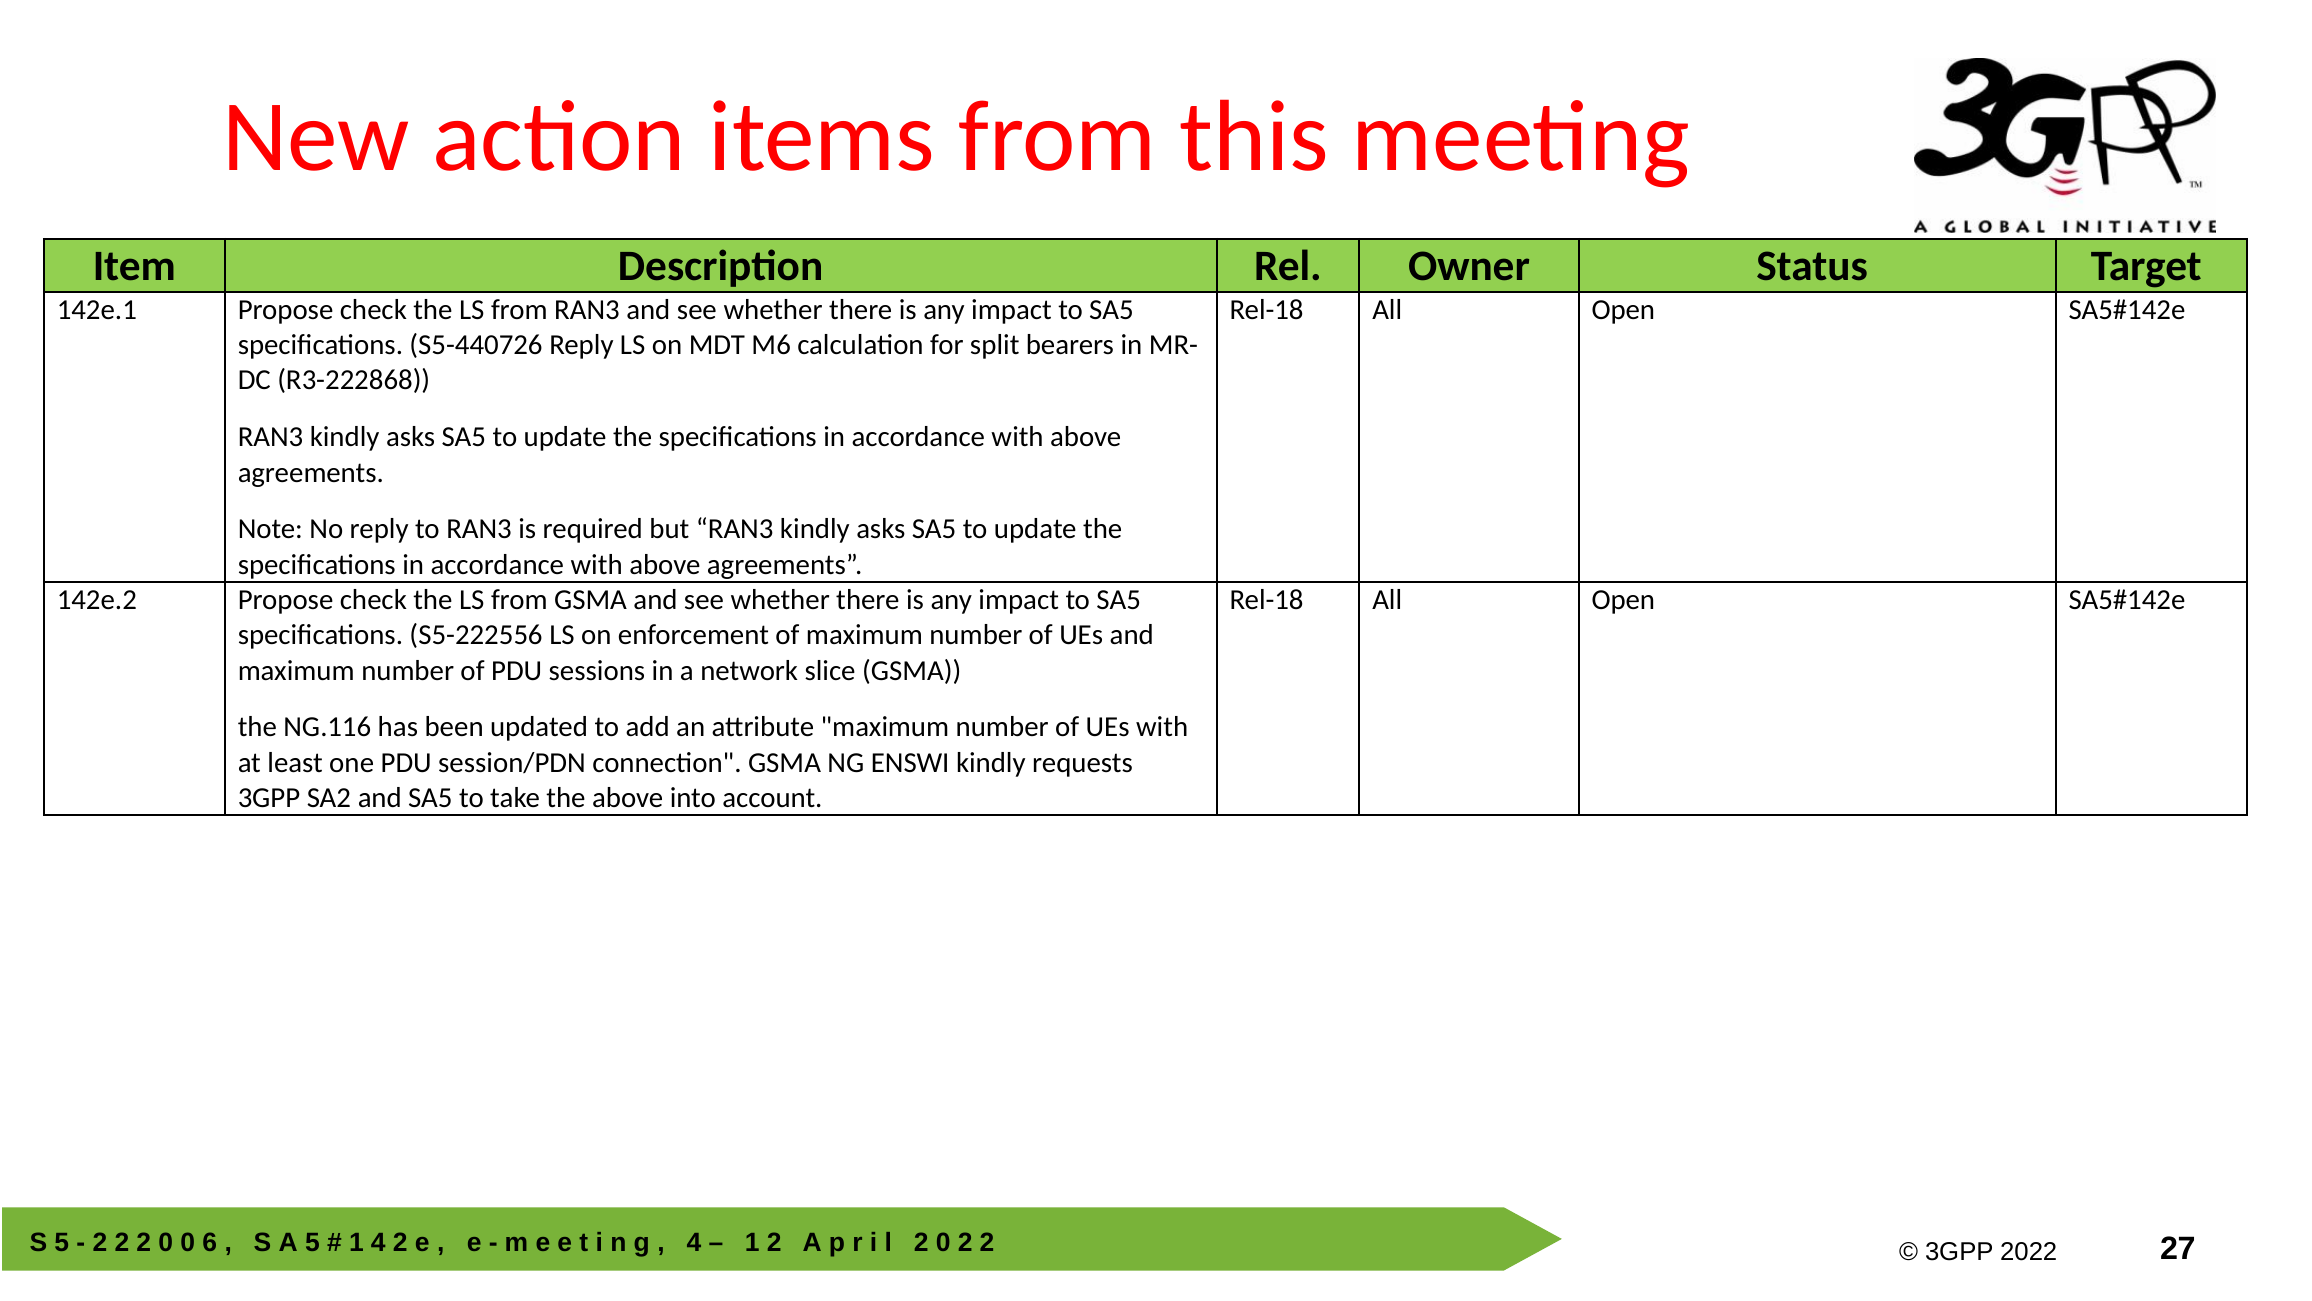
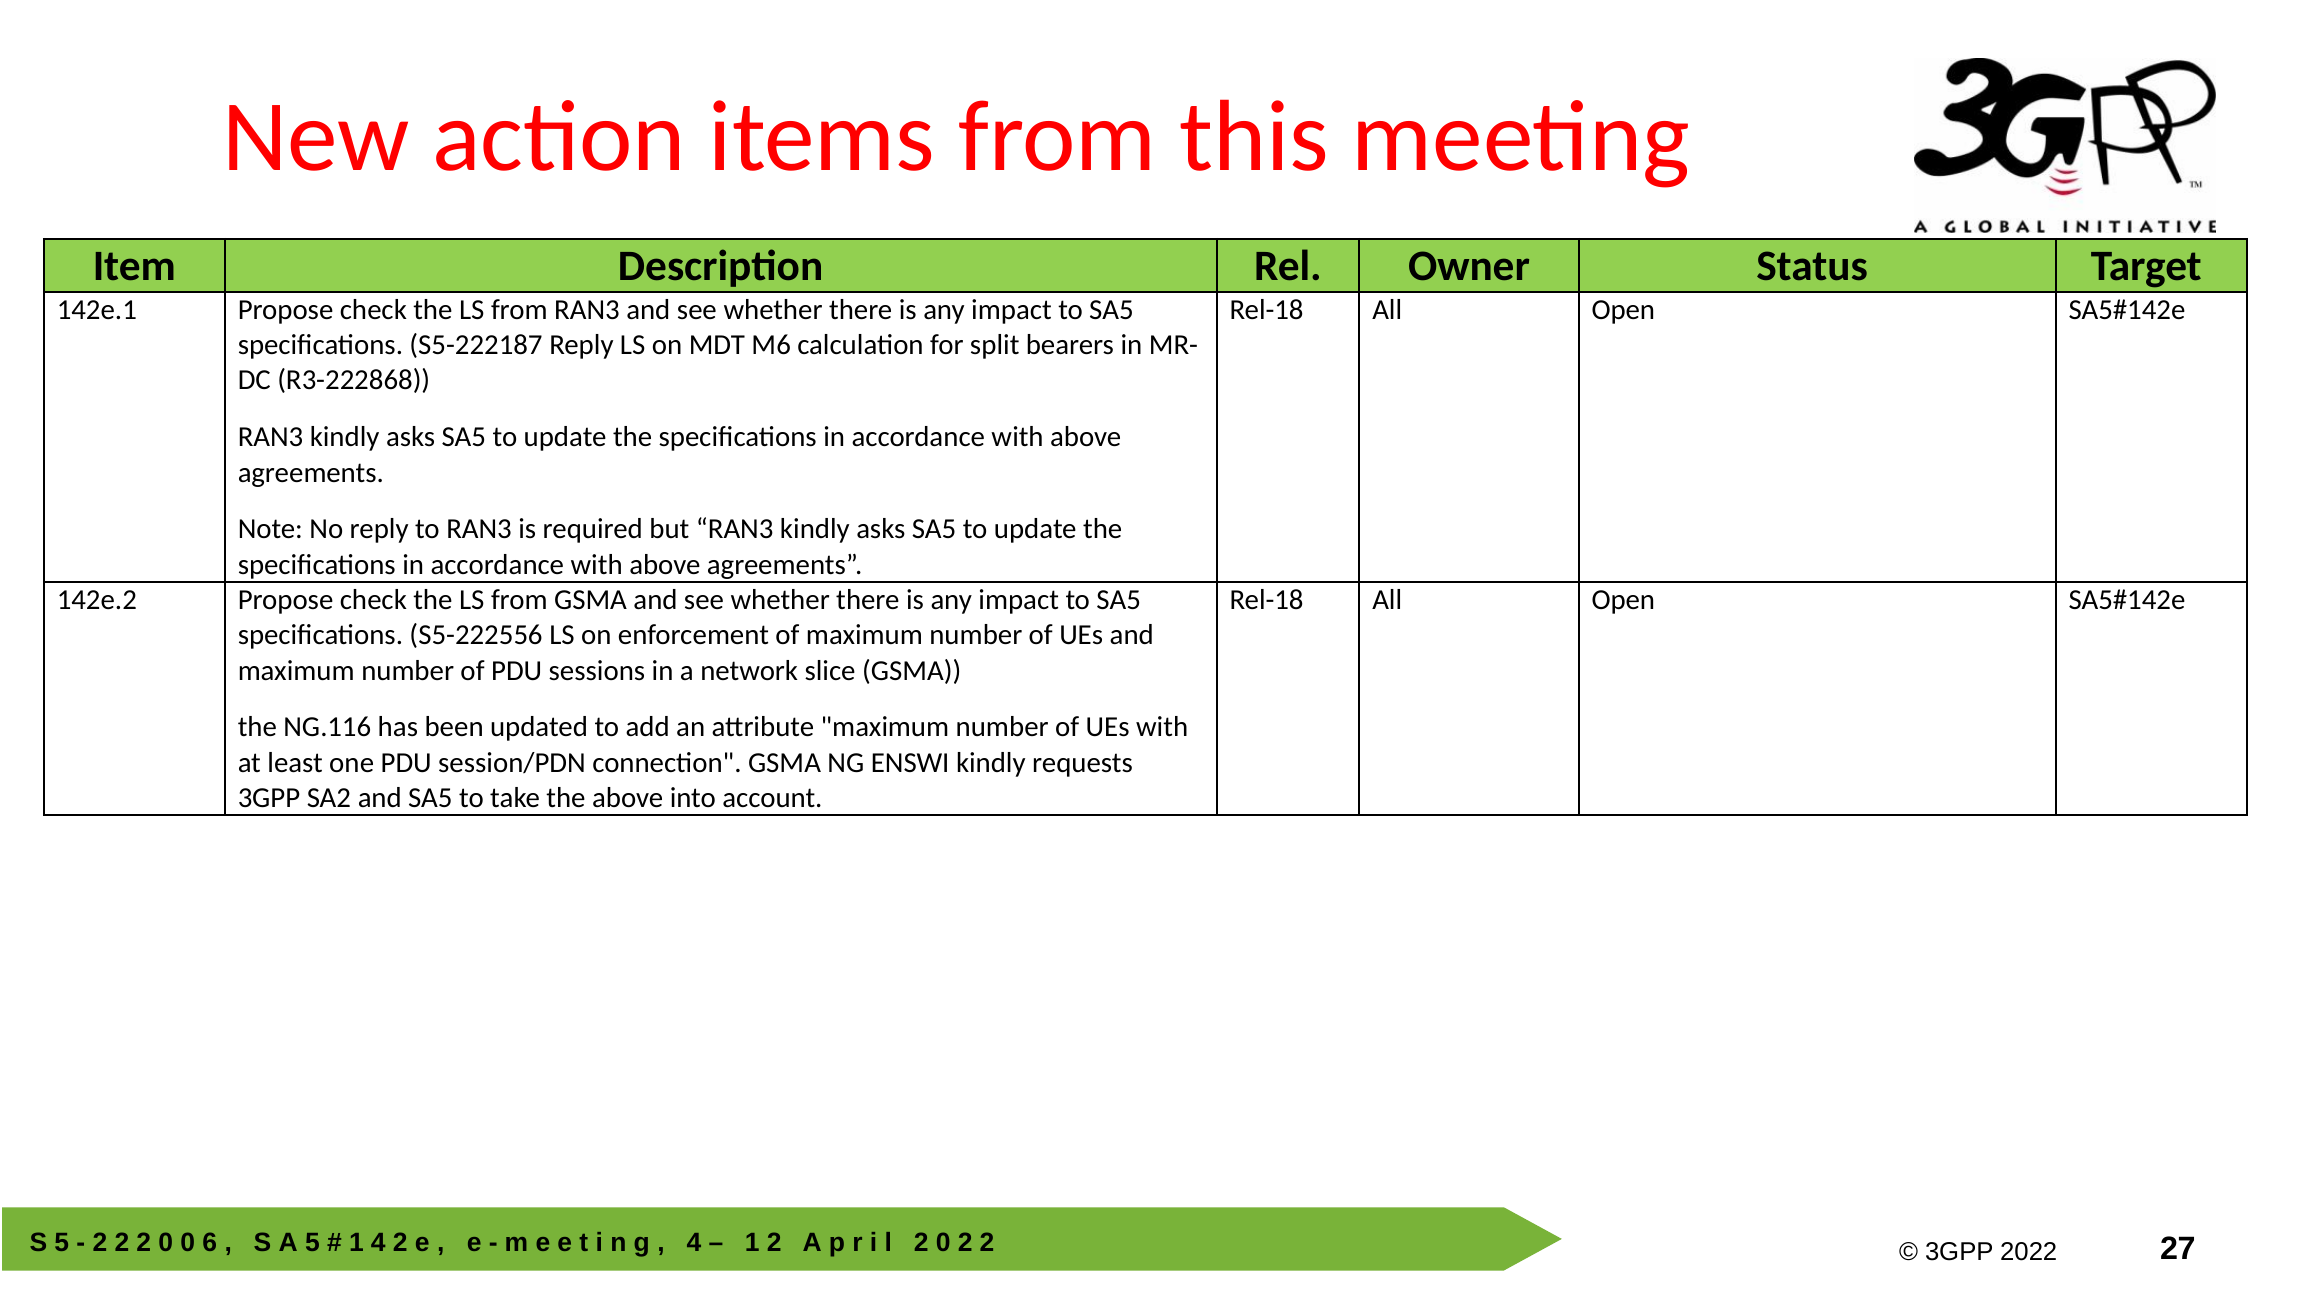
S5-440726: S5-440726 -> S5-222187
